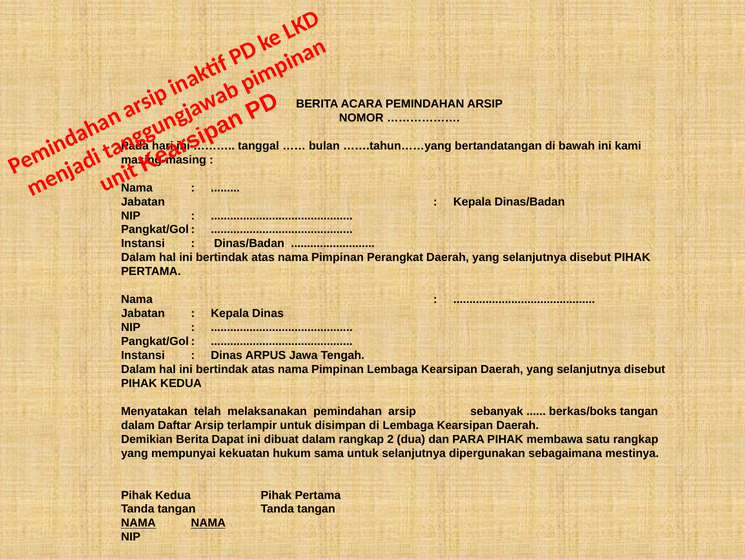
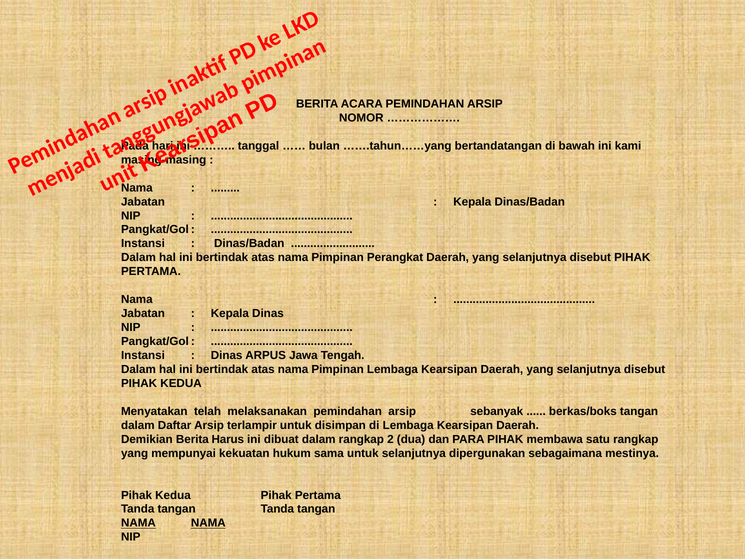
Dapat: Dapat -> Harus
